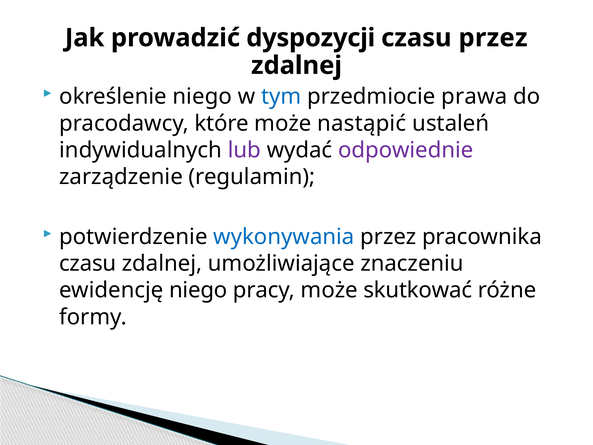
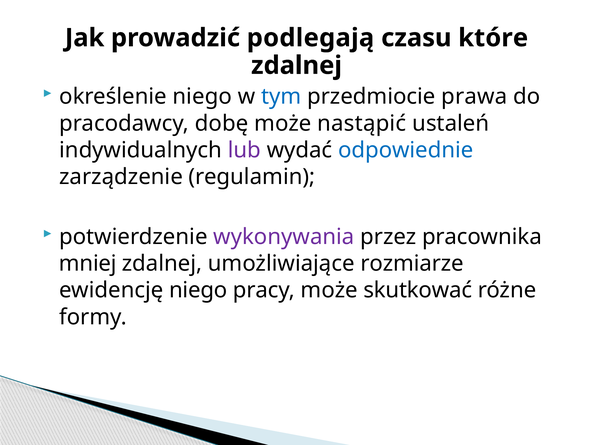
dyspozycji: dyspozycji -> podlegają
czasu przez: przez -> które
które: które -> dobę
odpowiednie colour: purple -> blue
wykonywania colour: blue -> purple
czasu at (88, 263): czasu -> mniej
znaczeniu: znaczeniu -> rozmiarze
